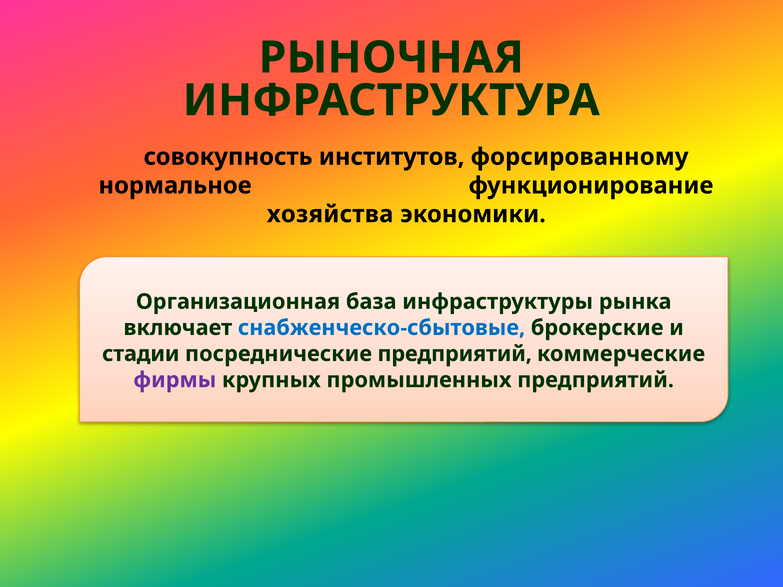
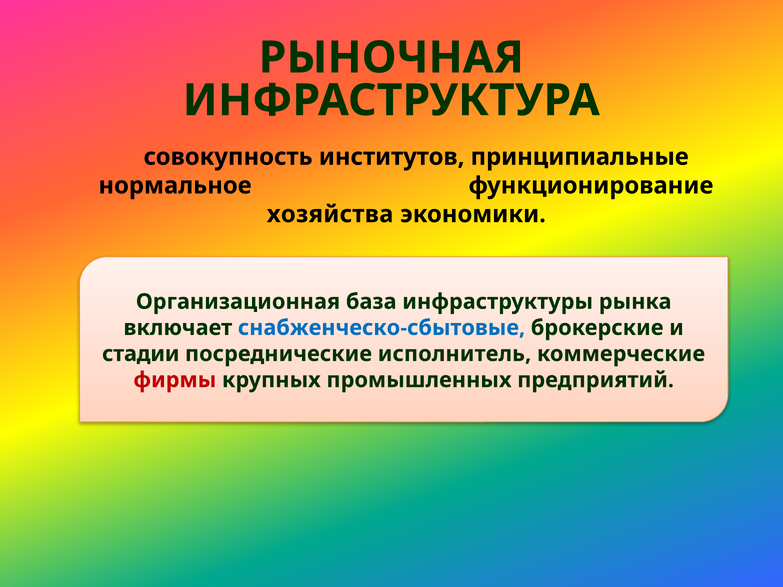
форсированному: форсированному -> принципиальные
посреднические предприятий: предприятий -> исполнитель
фирмы colour: purple -> red
